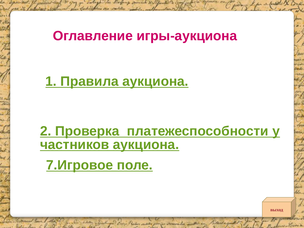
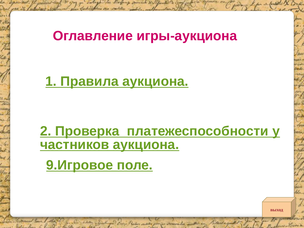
7.Игровое: 7.Игровое -> 9.Игровое
